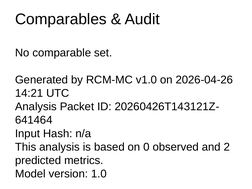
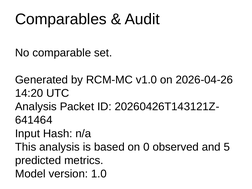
14:21: 14:21 -> 14:20
2: 2 -> 5
